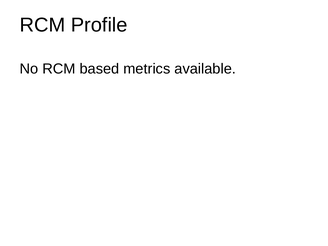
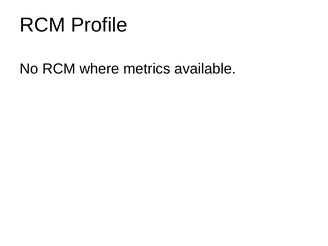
based: based -> where
